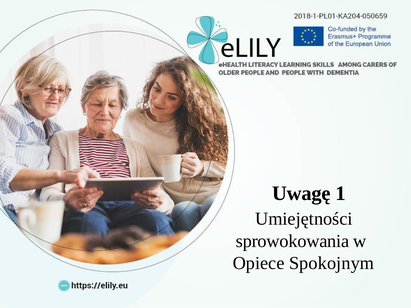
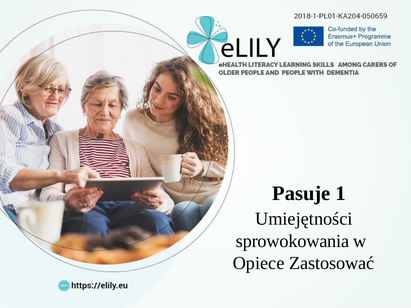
Uwagę: Uwagę -> Pasuje
Spokojnym: Spokojnym -> Zastosować
